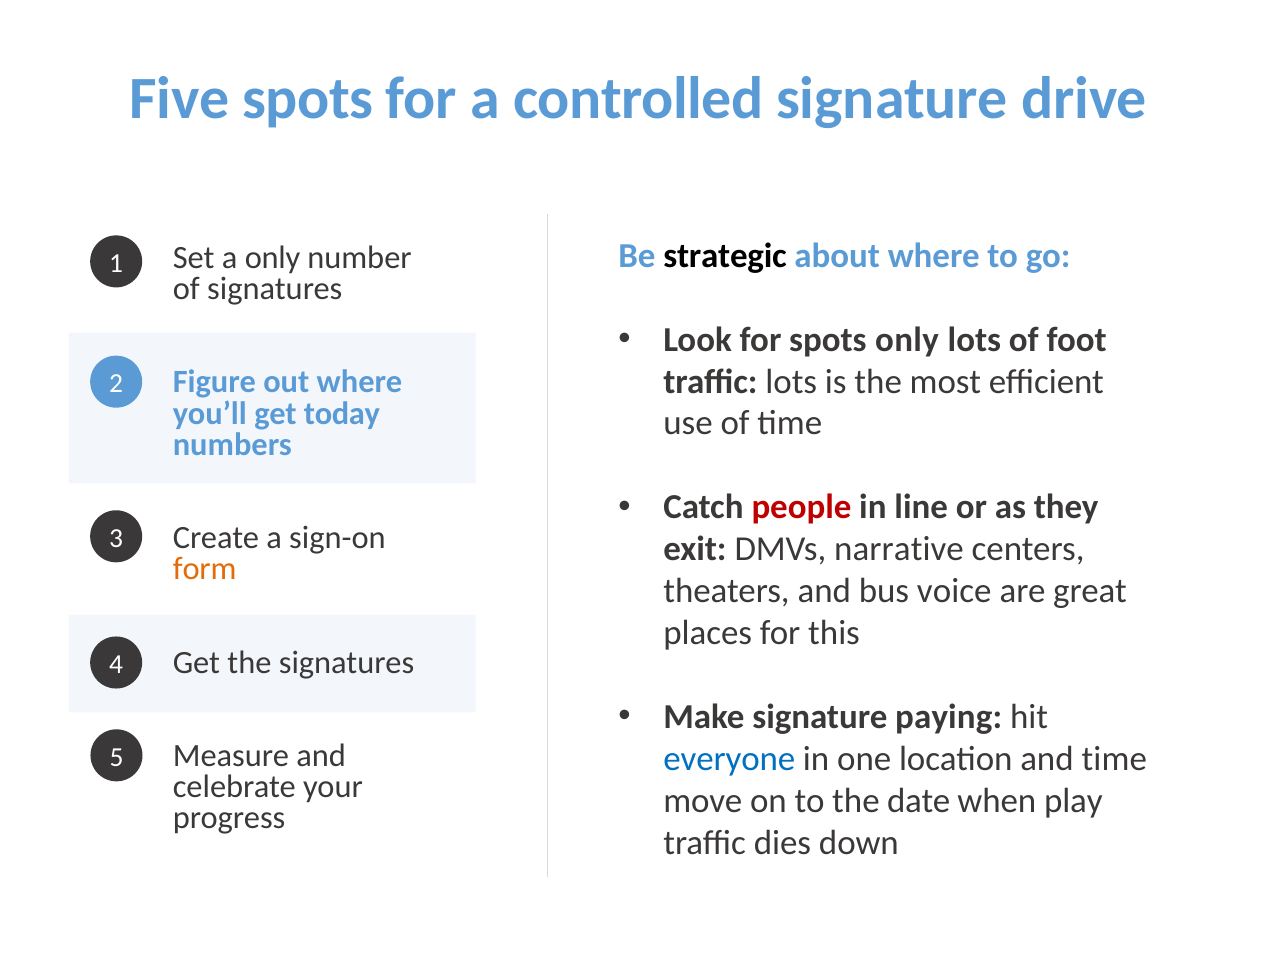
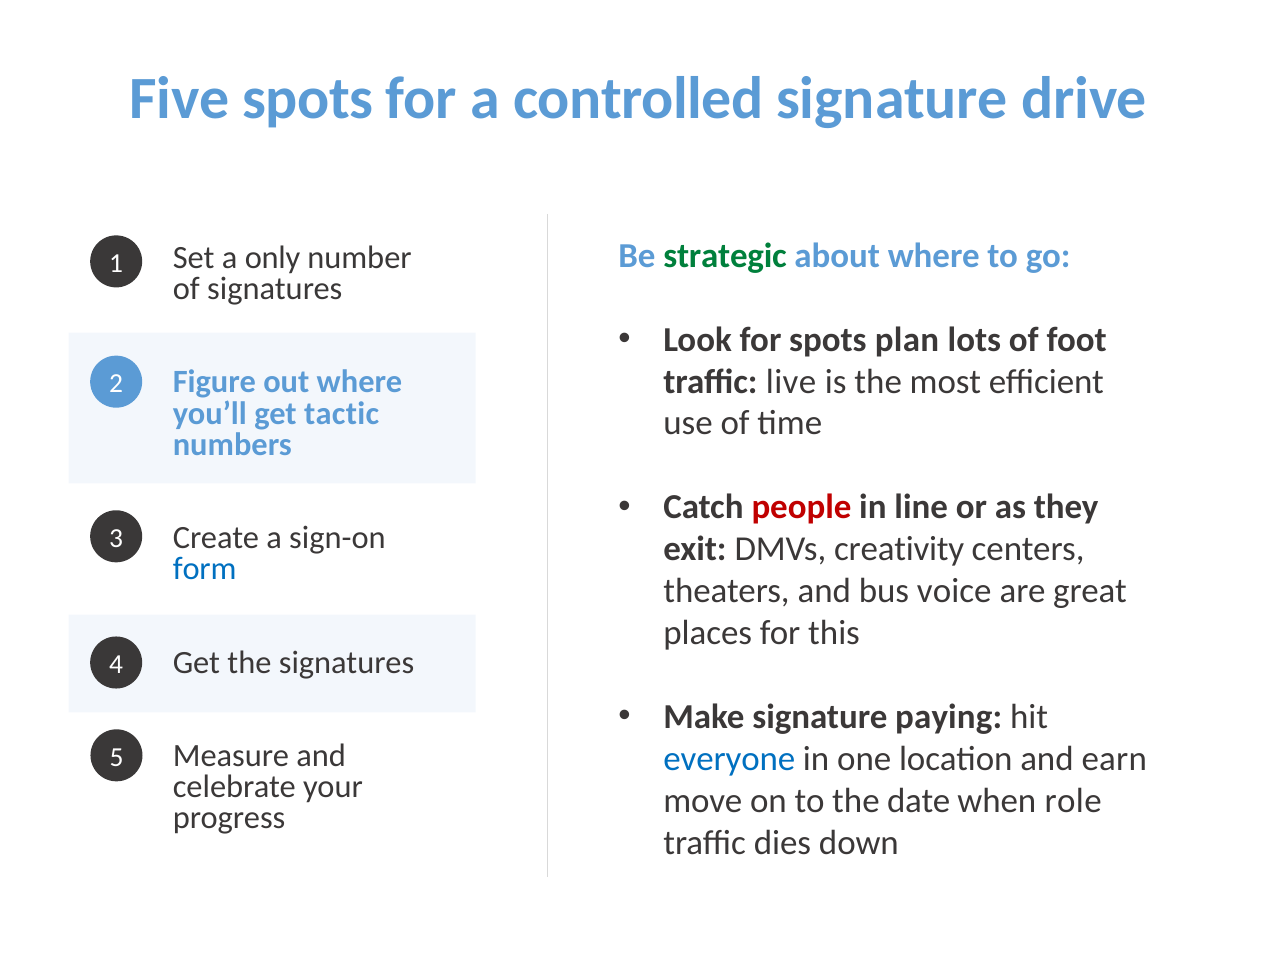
strategic colour: black -> green
spots only: only -> plan
traffic lots: lots -> live
today: today -> tactic
narrative: narrative -> creativity
form colour: orange -> blue
and time: time -> earn
play: play -> role
